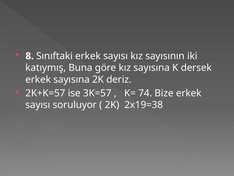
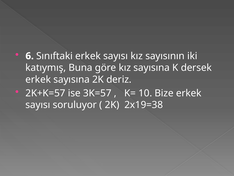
8: 8 -> 6
74: 74 -> 10
